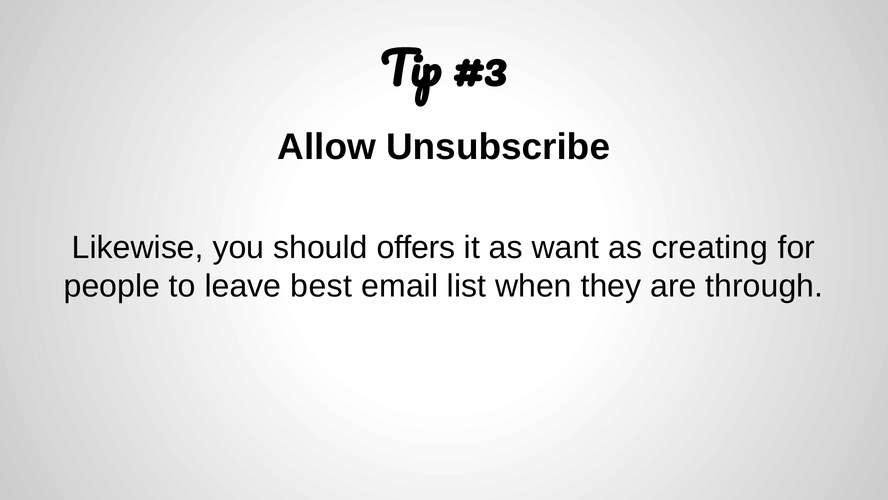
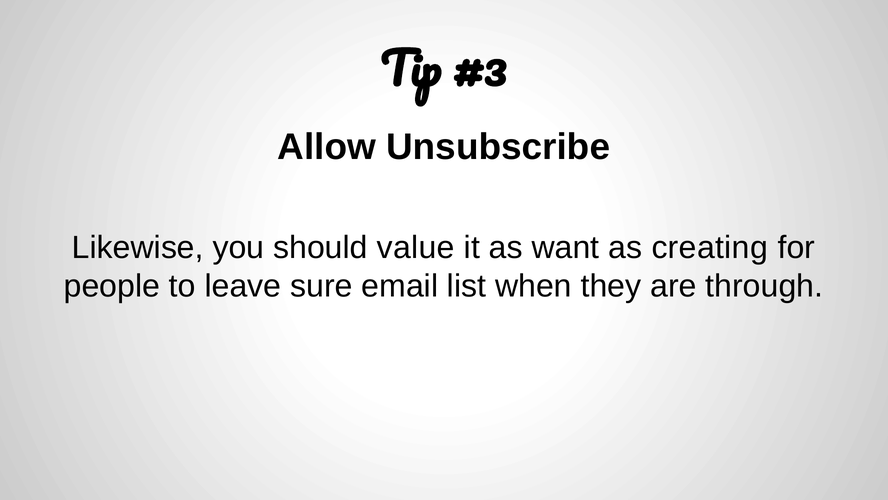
offers: offers -> value
best: best -> sure
